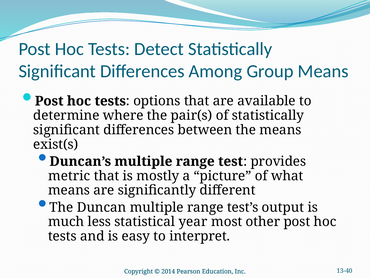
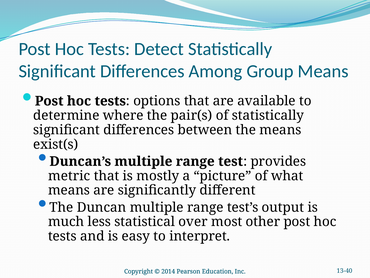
year: year -> over
